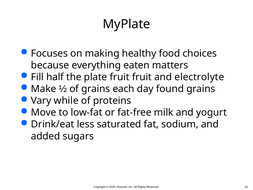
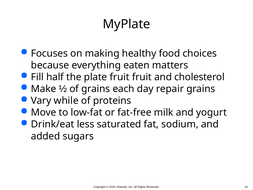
electrolyte: electrolyte -> cholesterol
found: found -> repair
